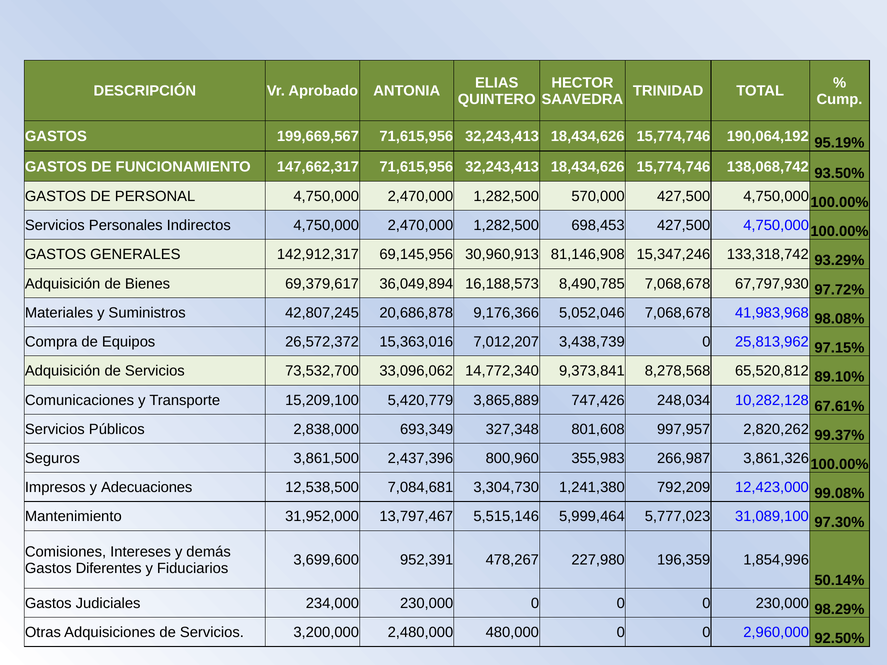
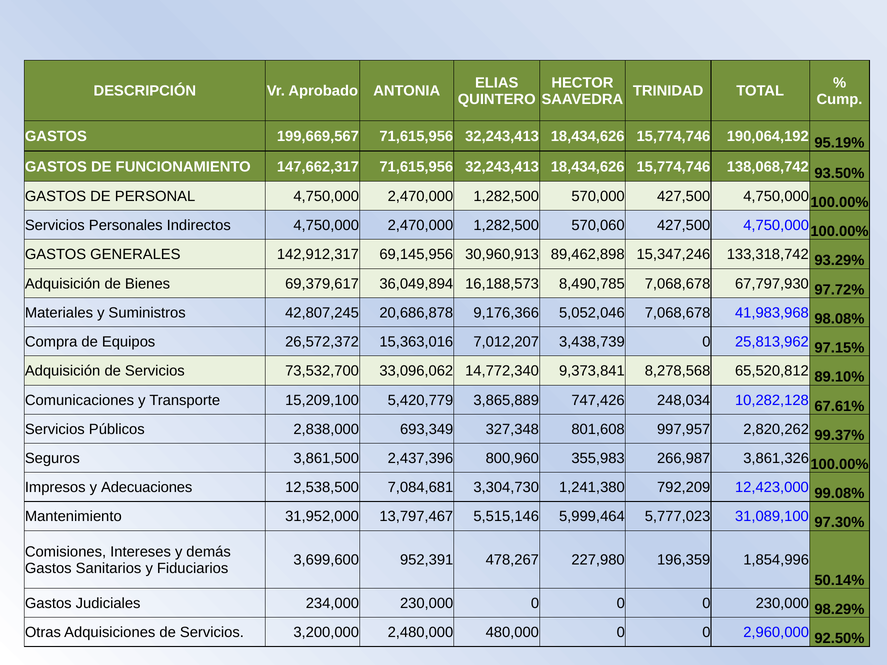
698,453: 698,453 -> 570,060
81,146,908: 81,146,908 -> 89,462,898
Diferentes: Diferentes -> Sanitarios
